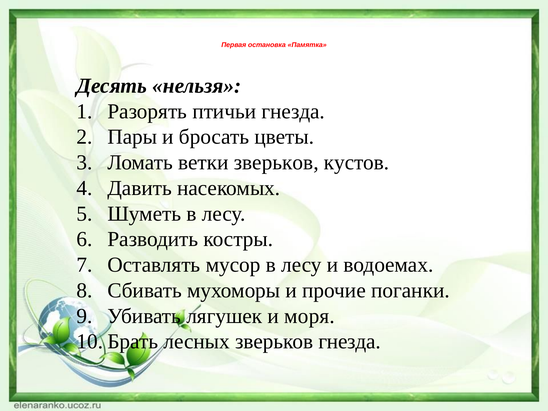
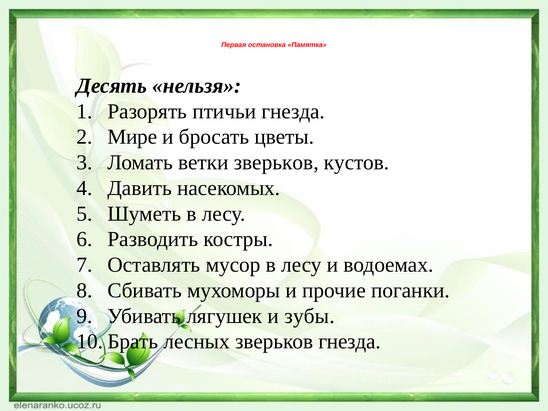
Пары: Пары -> Мире
моря: моря -> зубы
